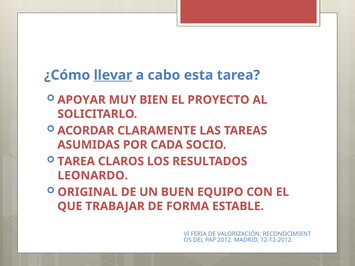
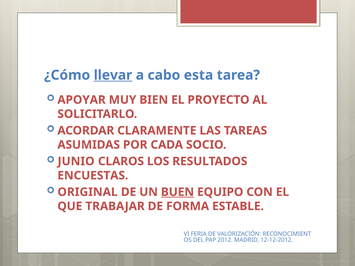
TAREA at (76, 161): TAREA -> JUNIO
LEONARDO: LEONARDO -> ENCUESTAS
BUEN underline: none -> present
